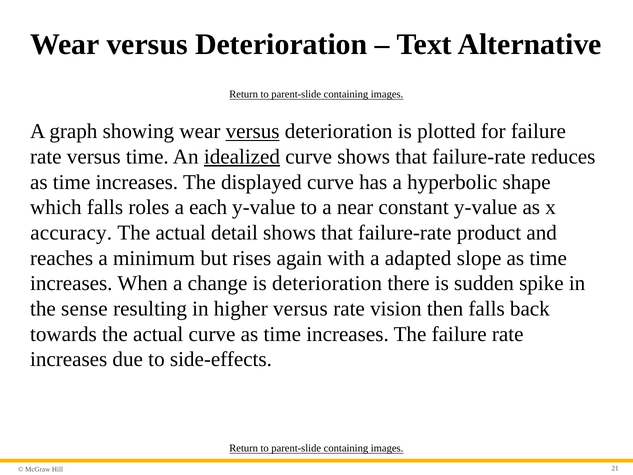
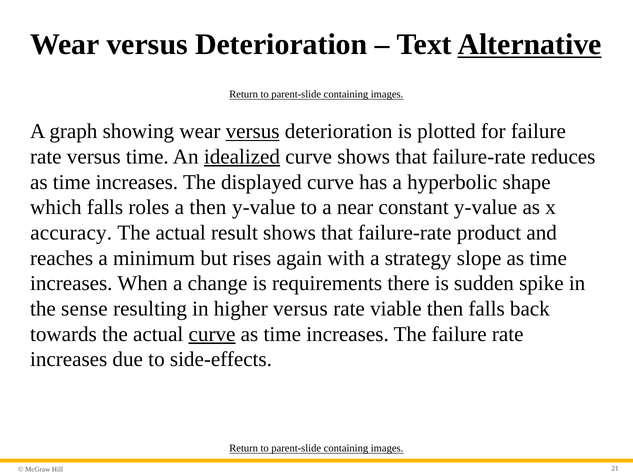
Alternative underline: none -> present
a each: each -> then
detail: detail -> result
adapted: adapted -> strategy
is deterioration: deterioration -> requirements
vision: vision -> viable
curve at (212, 334) underline: none -> present
